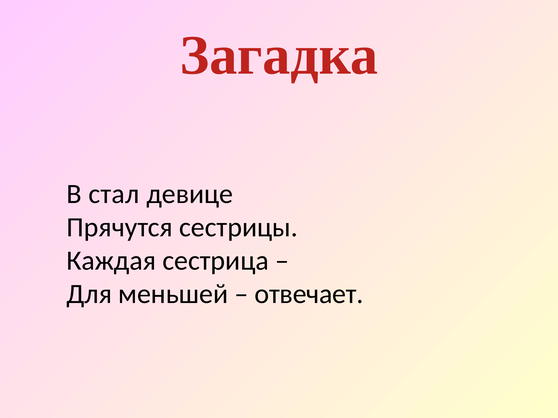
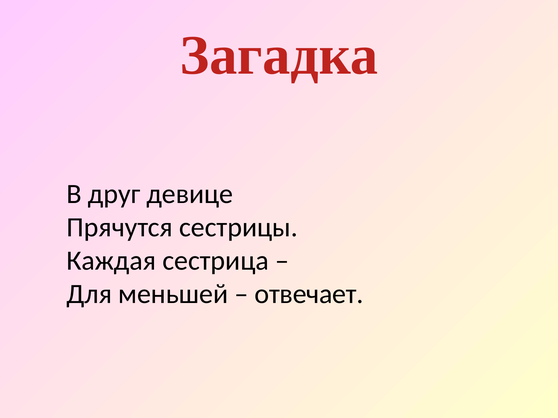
стал: стал -> друг
